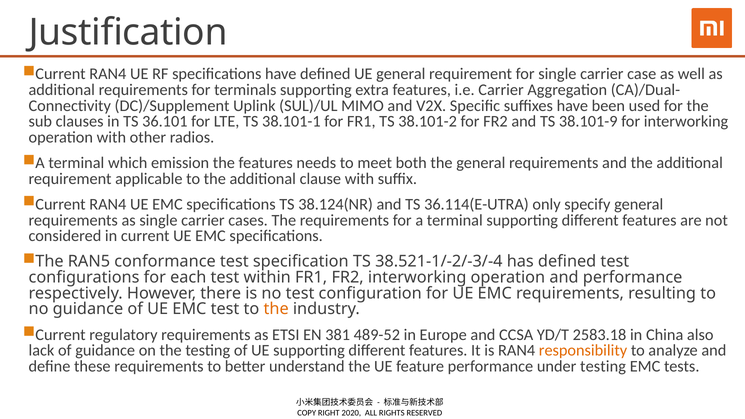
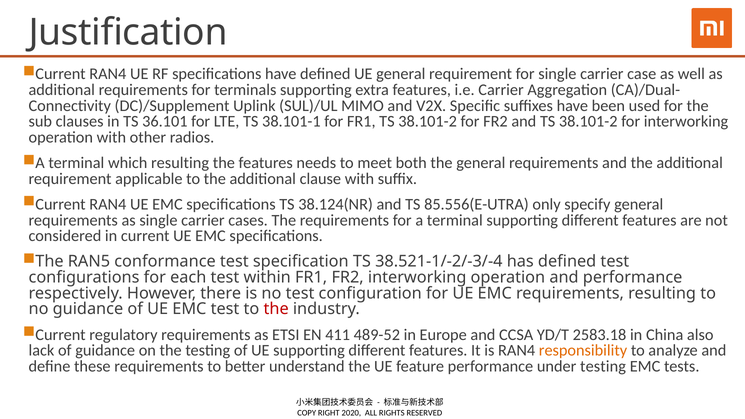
and TS 38.101-9: 38.101-9 -> 38.101-2
which emission: emission -> resulting
36.114(E-UTRA: 36.114(E-UTRA -> 85.556(E-UTRA
the at (276, 309) colour: orange -> red
381: 381 -> 411
